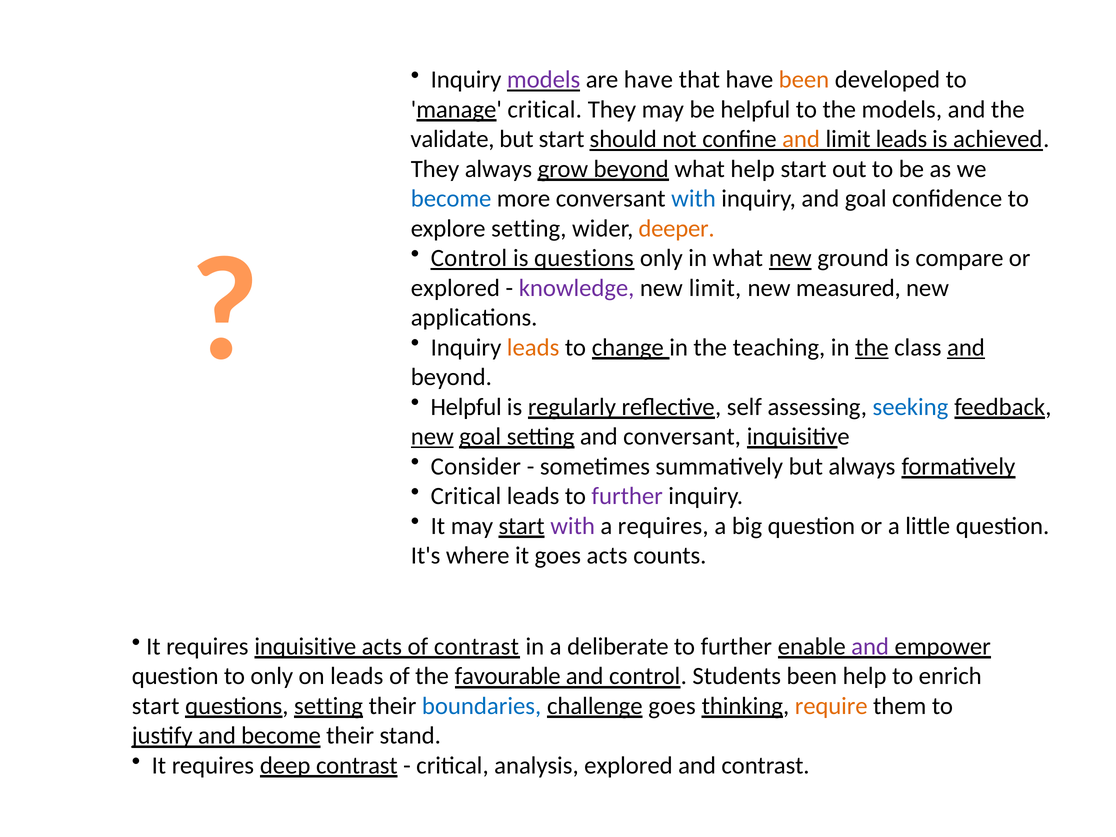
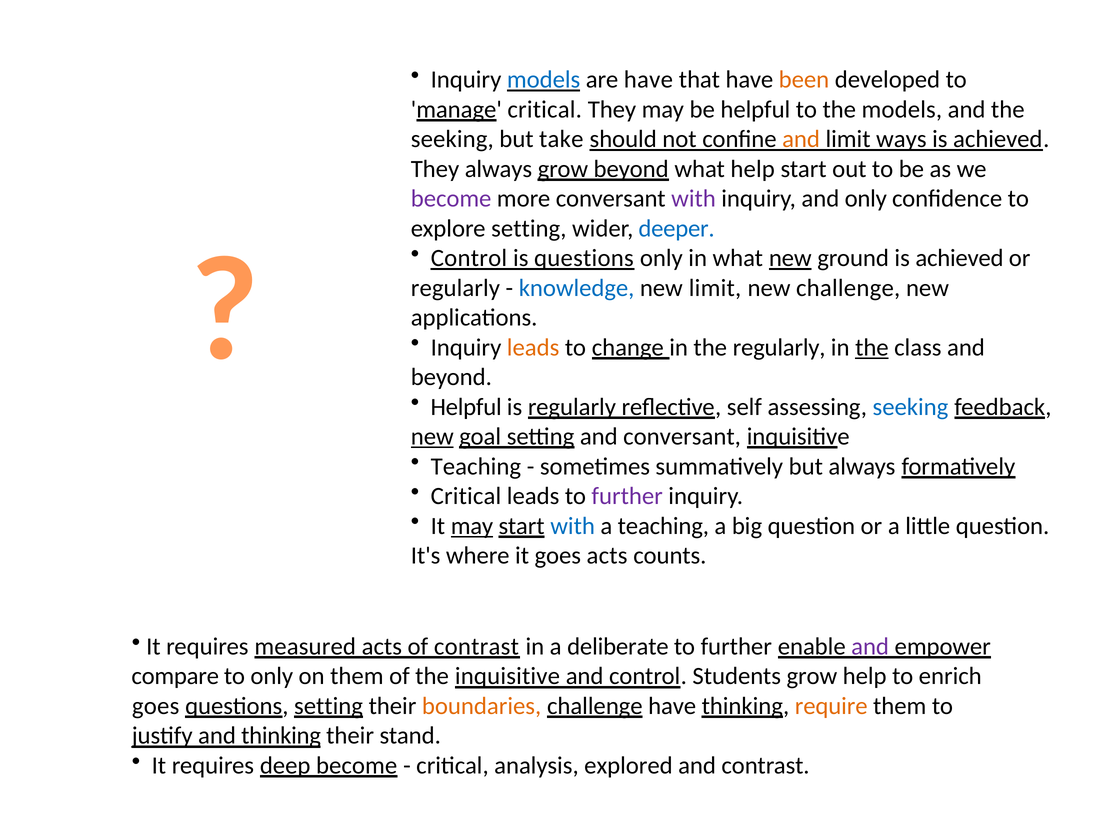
models at (544, 80) colour: purple -> blue
validate at (452, 139): validate -> seeking
but start: start -> take
limit leads: leads -> ways
become at (451, 199) colour: blue -> purple
with at (694, 199) colour: blue -> purple
and goal: goal -> only
deeper colour: orange -> blue
ground is compare: compare -> achieved
explored at (455, 288): explored -> regularly
knowledge colour: purple -> blue
new measured: measured -> challenge
the teaching: teaching -> regularly
and at (966, 347) underline: present -> none
Consider at (476, 466): Consider -> Teaching
may at (472, 526) underline: none -> present
with at (573, 526) colour: purple -> blue
a requires: requires -> teaching
requires inquisitive: inquisitive -> measured
question at (175, 676): question -> compare
on leads: leads -> them
the favourable: favourable -> inquisitive
Students been: been -> grow
start at (156, 706): start -> goes
boundaries colour: blue -> orange
challenge goes: goes -> have
and become: become -> thinking
deep contrast: contrast -> become
